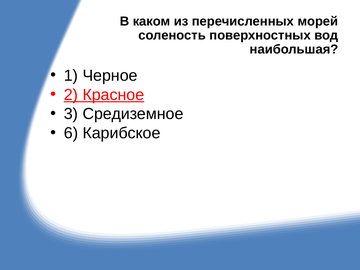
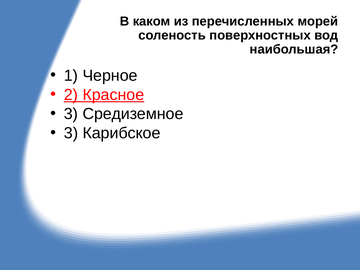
6 at (71, 133): 6 -> 3
